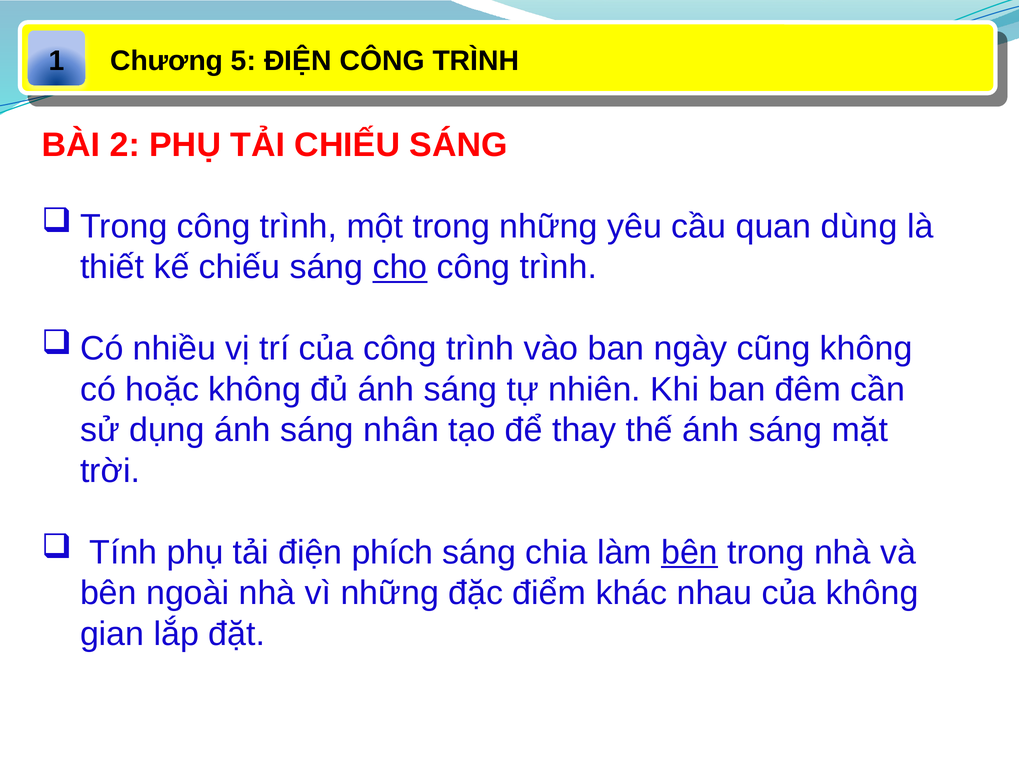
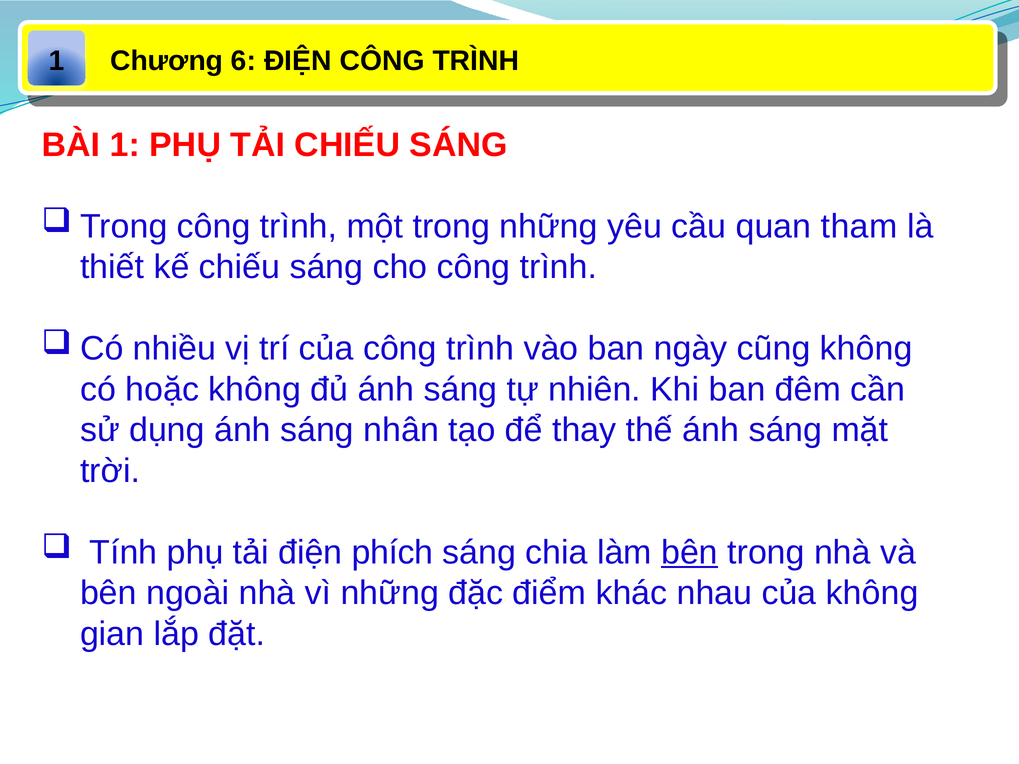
5: 5 -> 6
BÀI 2: 2 -> 1
dùng: dùng -> tham
cho underline: present -> none
